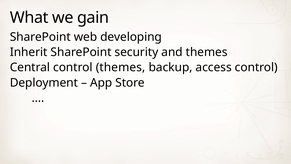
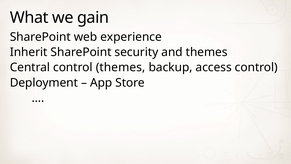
developing: developing -> experience
